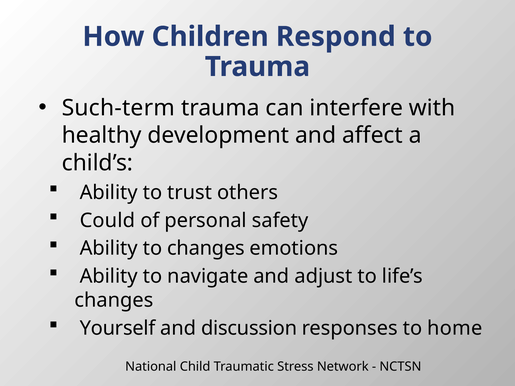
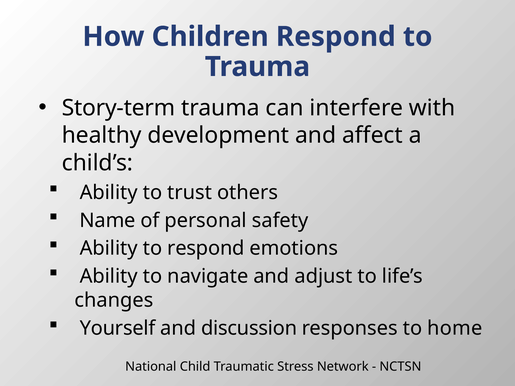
Such-term: Such-term -> Story-term
Could: Could -> Name
to changes: changes -> respond
